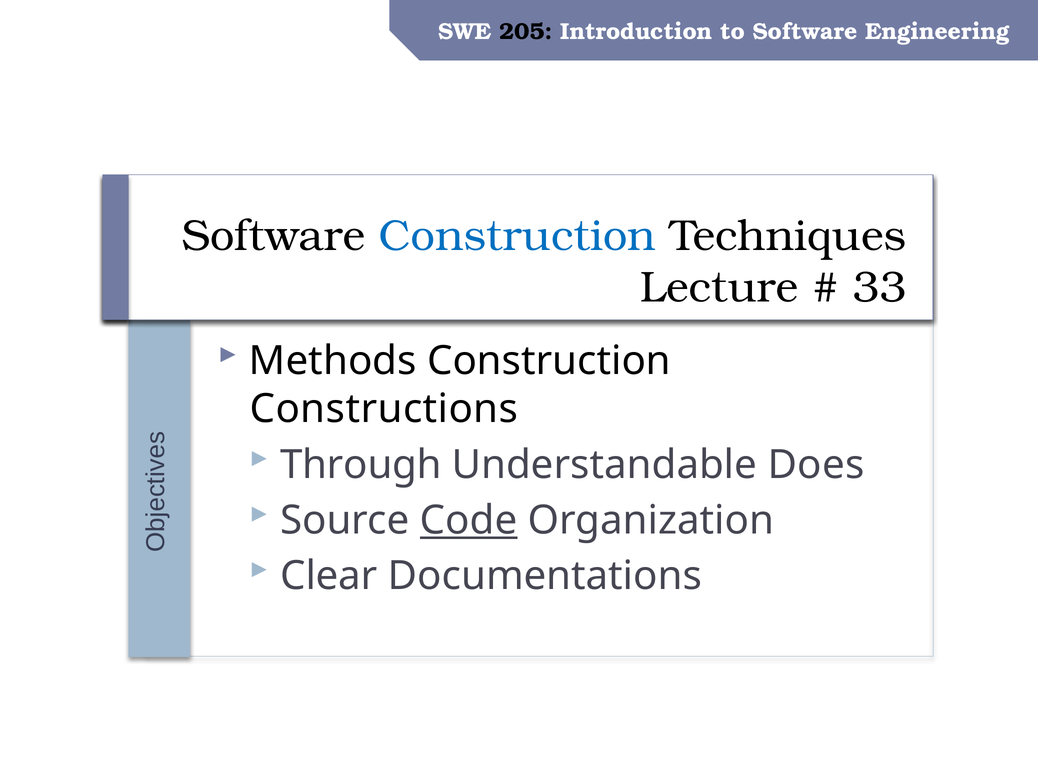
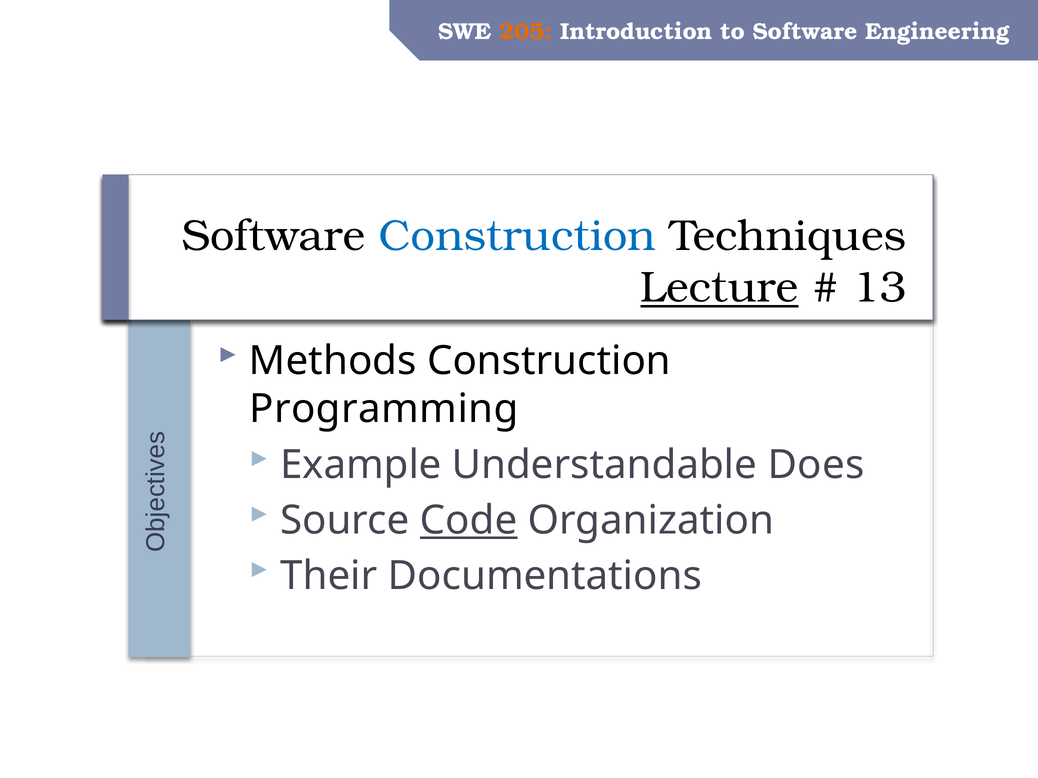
205 colour: black -> orange
Lecture underline: none -> present
33: 33 -> 13
Constructions: Constructions -> Programming
Through: Through -> Example
Clear: Clear -> Their
